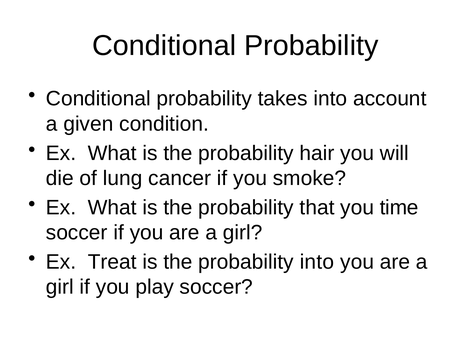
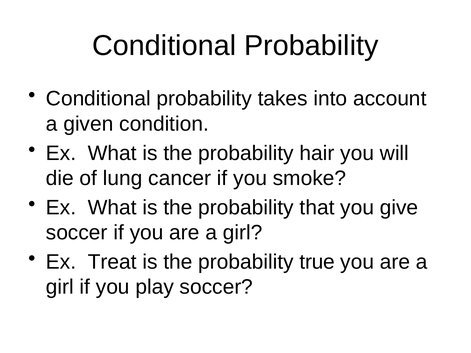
time: time -> give
probability into: into -> true
